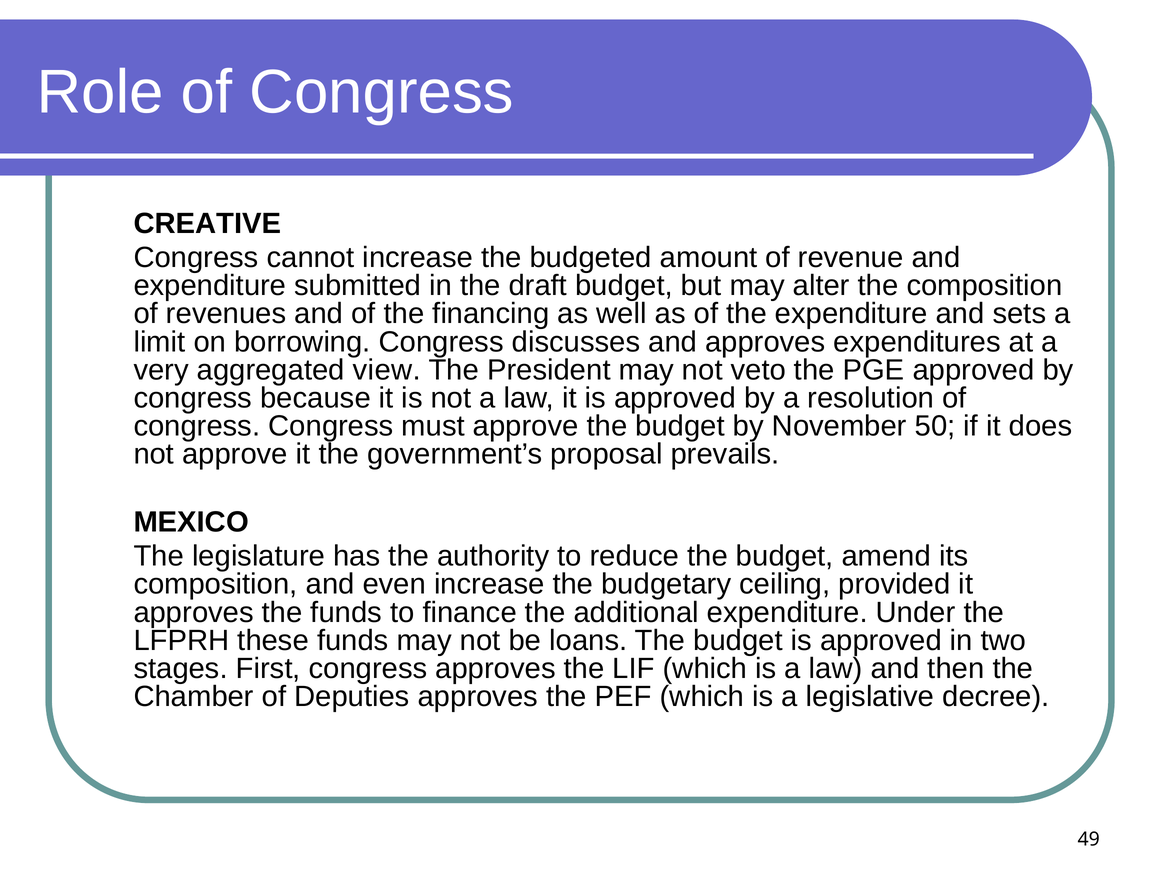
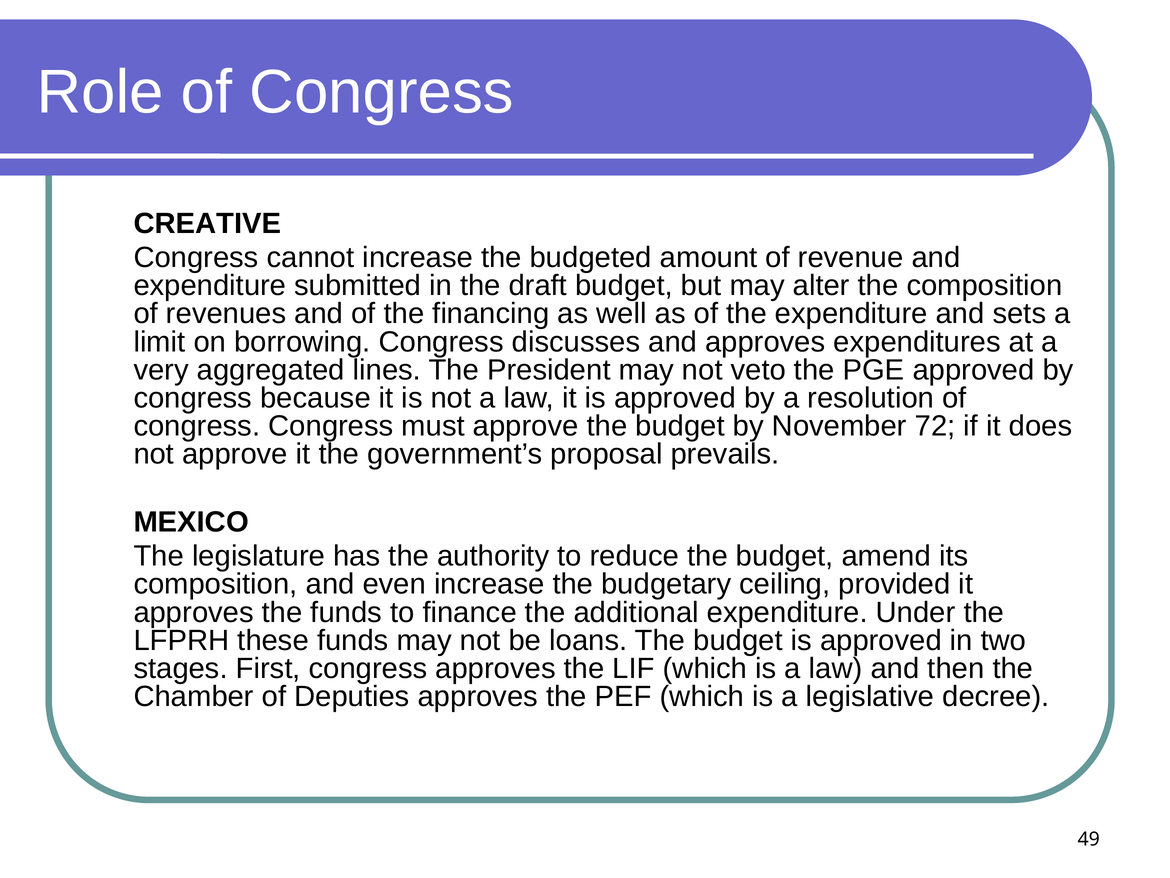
view: view -> lines
50: 50 -> 72
